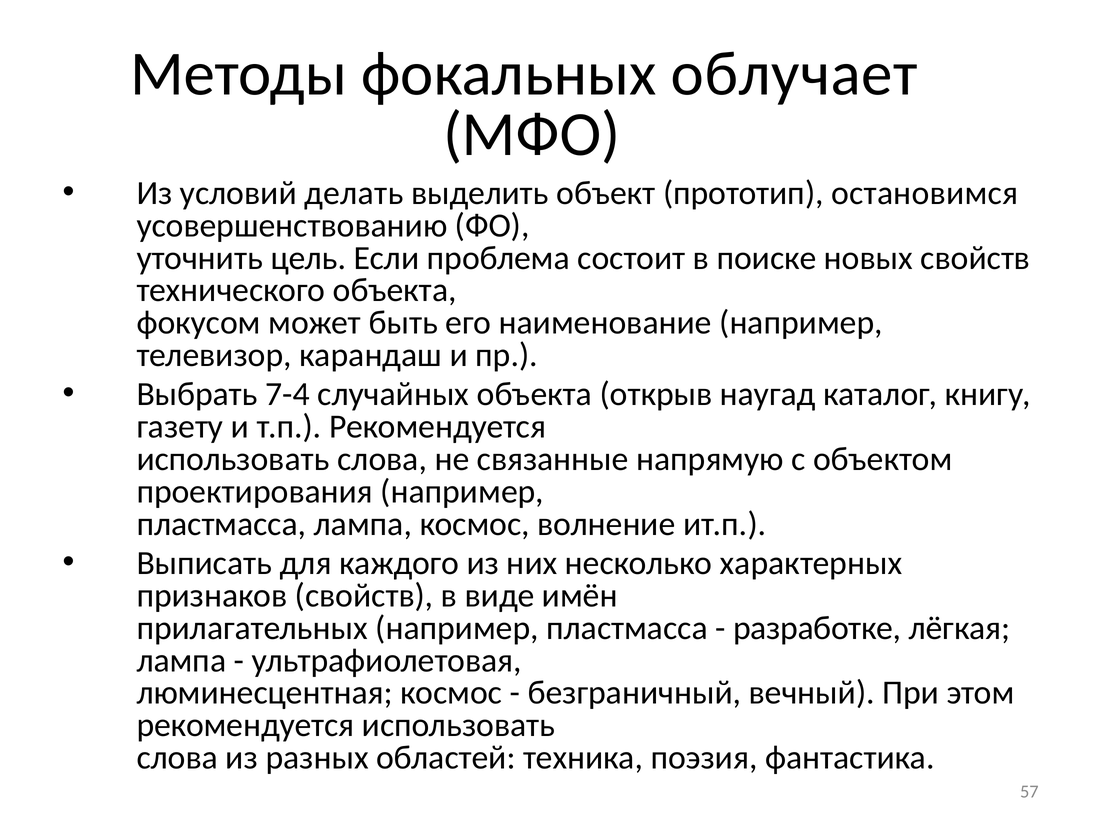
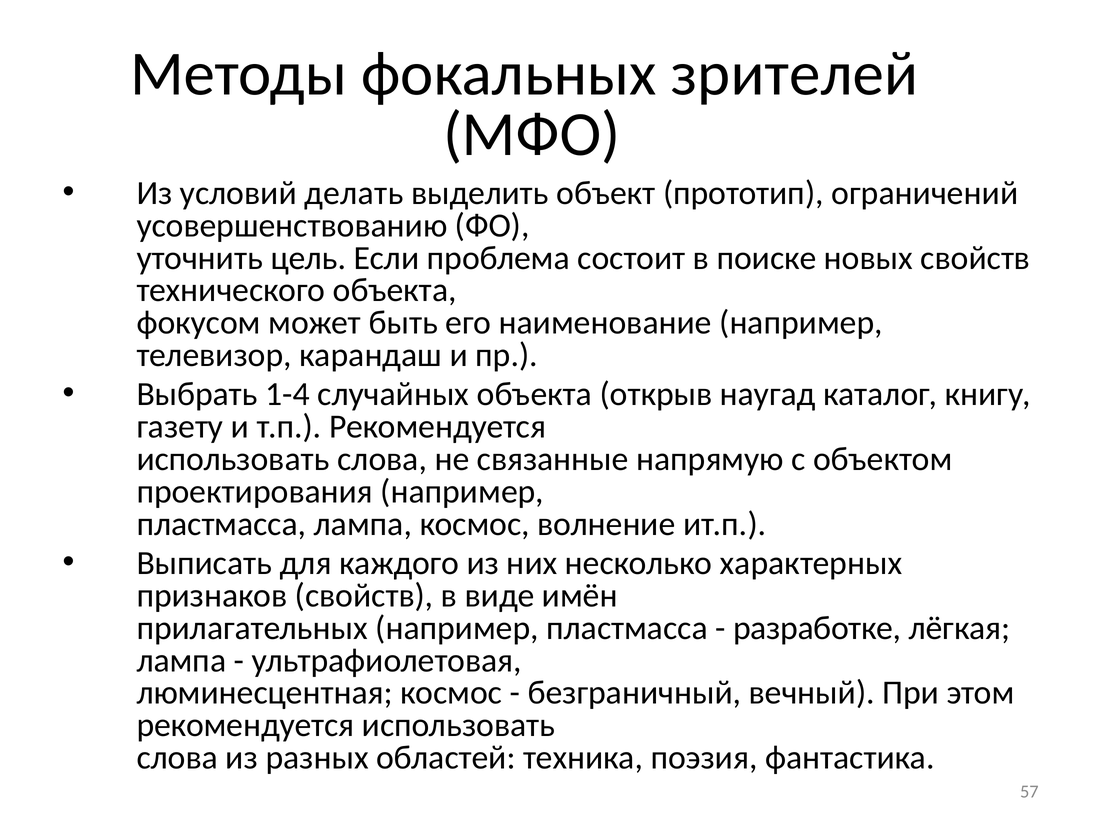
облучает: облучает -> зрителей
остановимся: остановимся -> ограничений
7-4: 7-4 -> 1-4
